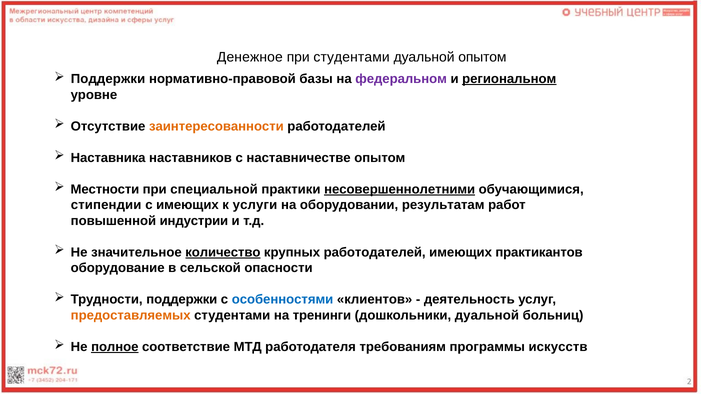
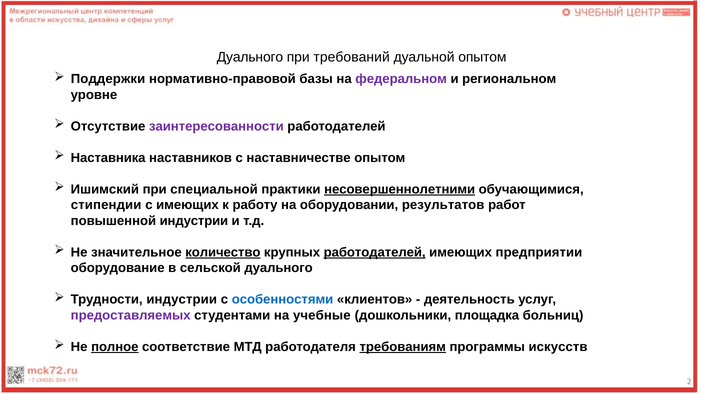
Денежное at (250, 57): Денежное -> Дуального
при студентами: студентами -> требований
региональном underline: present -> none
заинтересованности colour: orange -> purple
Местности: Местности -> Ишимский
услуги: услуги -> работу
результатам: результатам -> результатов
работодателей at (375, 252) underline: none -> present
практикантов: практикантов -> предприятии
сельской опасности: опасности -> дуального
Трудности поддержки: поддержки -> индустрии
предоставляемых colour: orange -> purple
тренинги: тренинги -> учебные
дошкольники дуальной: дуальной -> площадка
требованиям underline: none -> present
